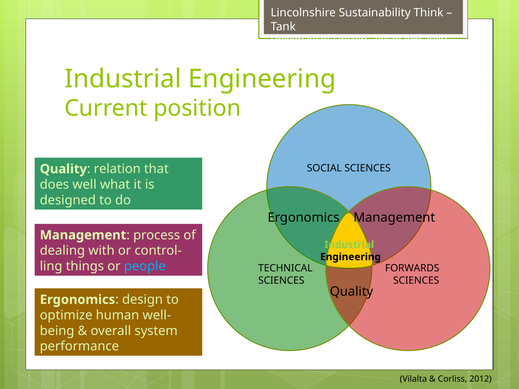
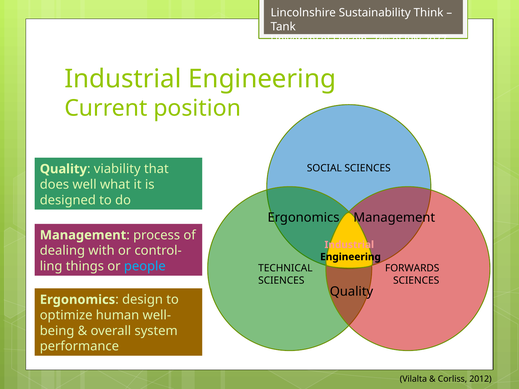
2040: 2040 -> 2077
relation: relation -> viability
Industrial at (349, 245) colour: light green -> pink
